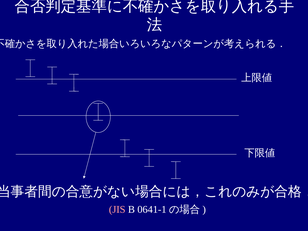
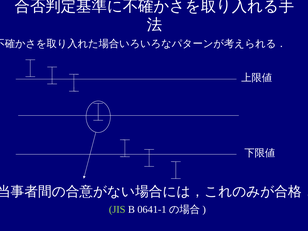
JIS colour: pink -> light green
